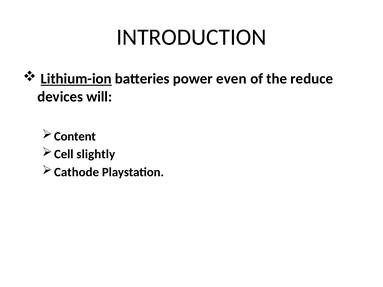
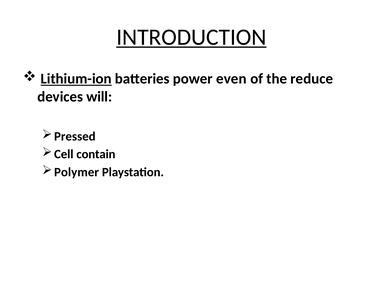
INTRODUCTION underline: none -> present
Content: Content -> Pressed
slightly: slightly -> contain
Cathode: Cathode -> Polymer
